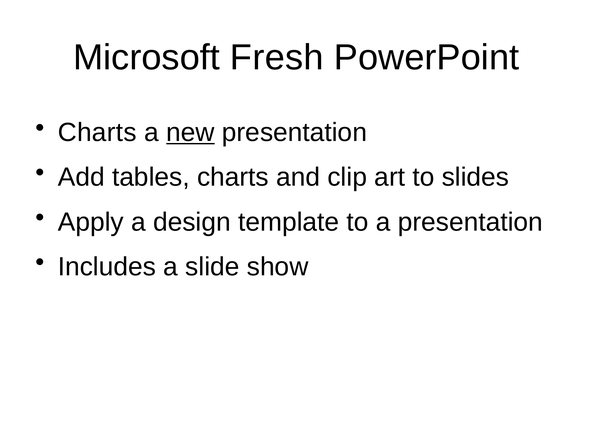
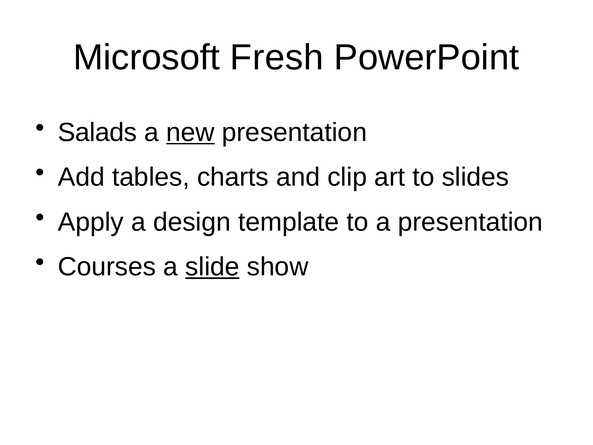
Charts at (97, 132): Charts -> Salads
Includes: Includes -> Courses
slide underline: none -> present
